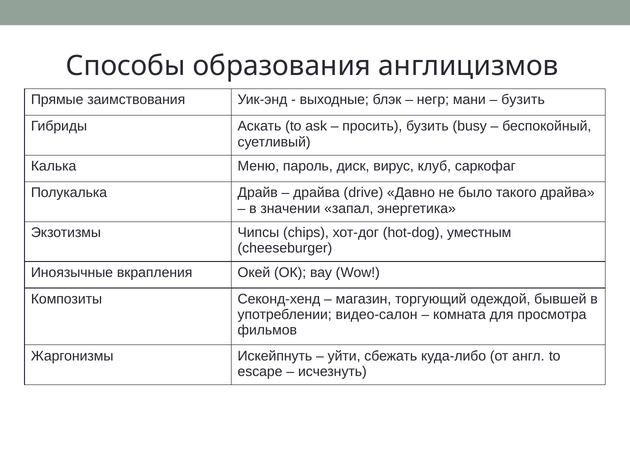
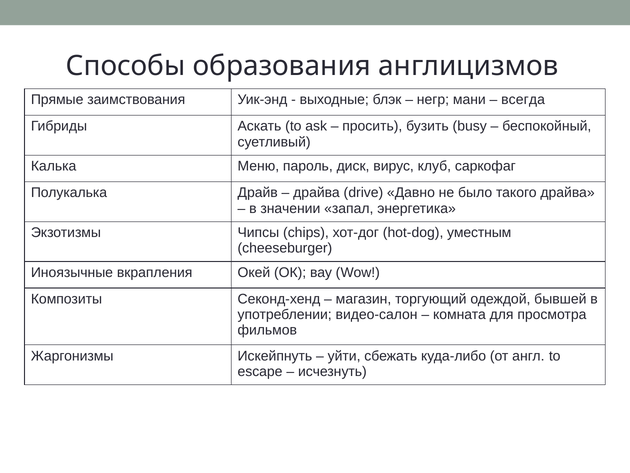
бузить at (523, 100): бузить -> всегда
